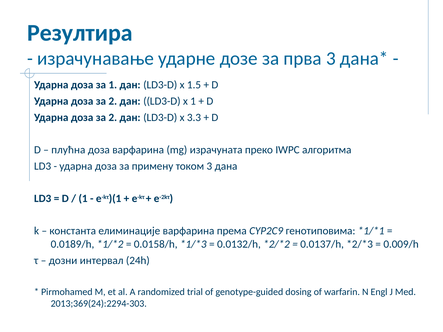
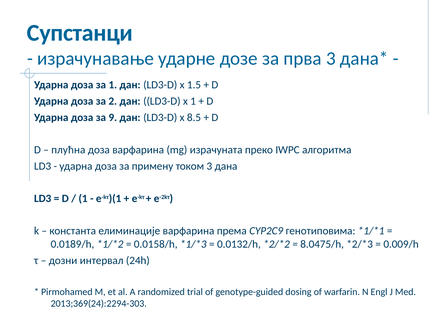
Резултира: Резултира -> Супстанци
2 at (113, 118): 2 -> 9
3.3: 3.3 -> 8.5
0.0137/h: 0.0137/h -> 8.0475/h
